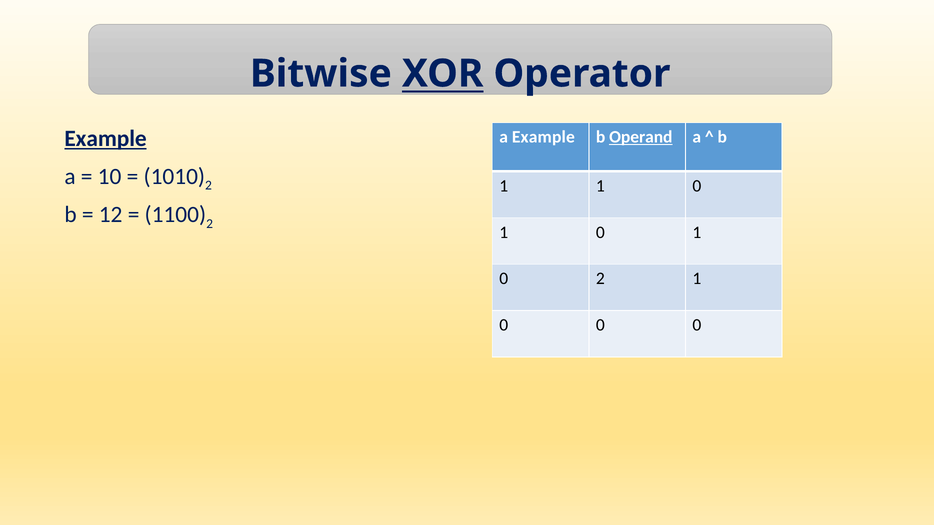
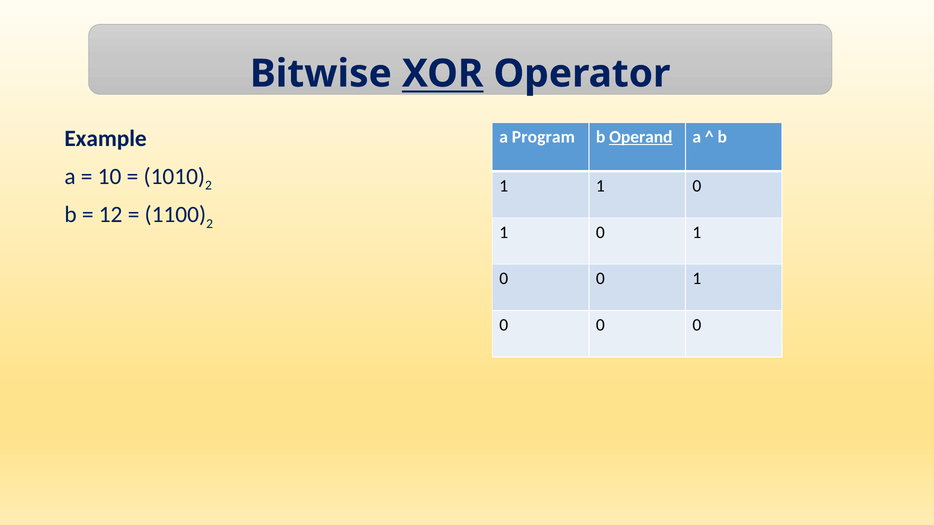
Example at (106, 139) underline: present -> none
a Example: Example -> Program
2 at (600, 279): 2 -> 0
